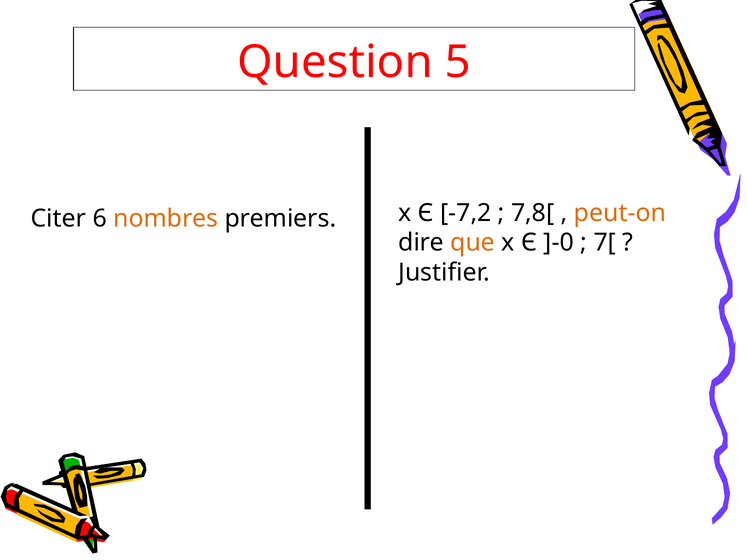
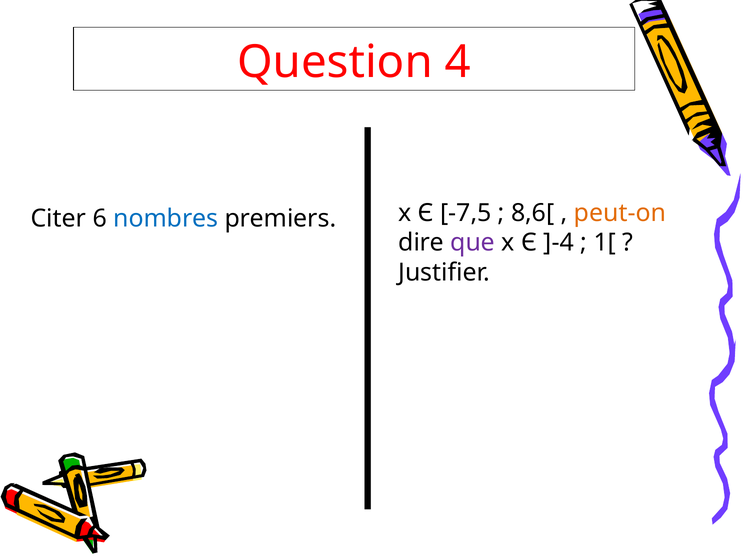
5: 5 -> 4
nombres colour: orange -> blue
-7,2: -7,2 -> -7,5
7,8[: 7,8[ -> 8,6[
que colour: orange -> purple
]-0: ]-0 -> ]-4
7[: 7[ -> 1[
